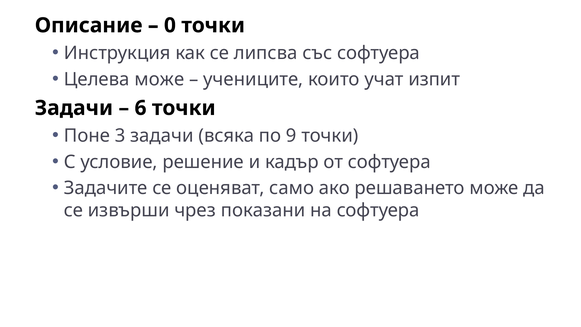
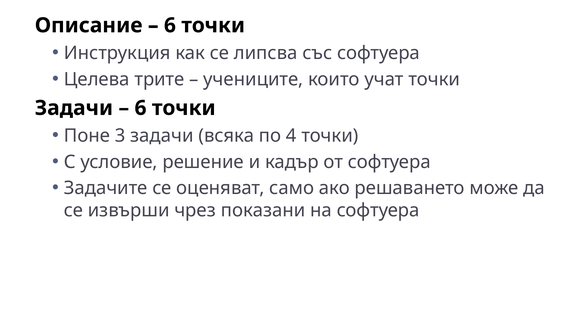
0 at (170, 25): 0 -> 6
Целева може: може -> трите
учат изпит: изпит -> точки
9: 9 -> 4
